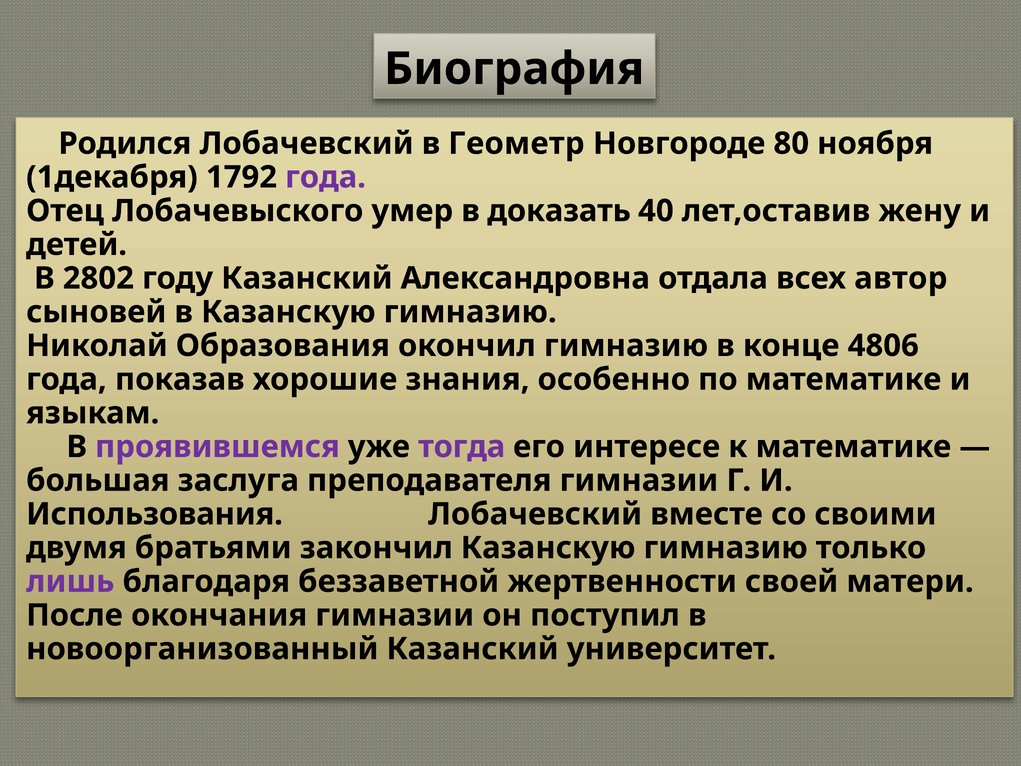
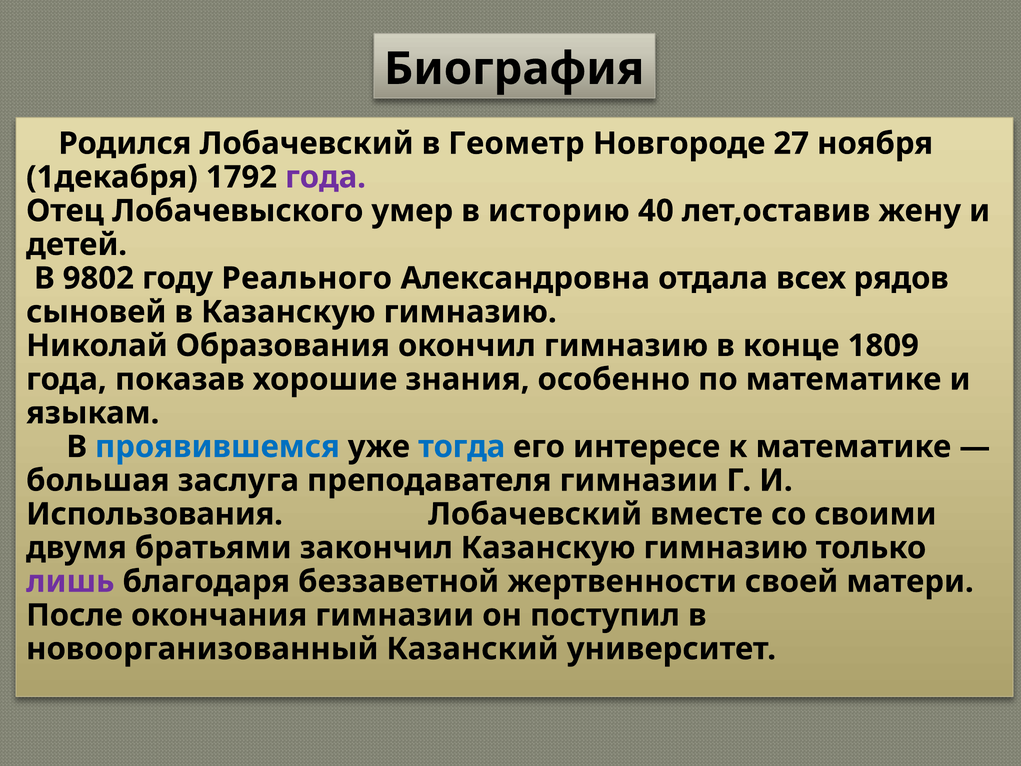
80: 80 -> 27
доказать: доказать -> историю
2802: 2802 -> 9802
году Казанский: Казанский -> Реального
автор: автор -> рядов
4806: 4806 -> 1809
проявившемся colour: purple -> blue
тогда colour: purple -> blue
